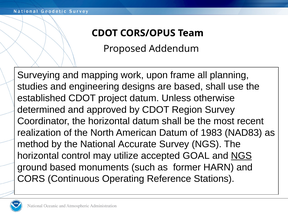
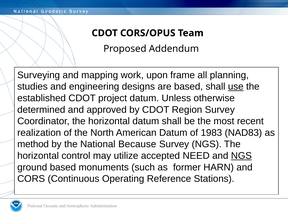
use underline: none -> present
Accurate: Accurate -> Because
GOAL: GOAL -> NEED
